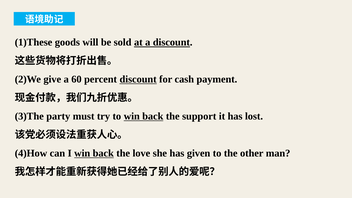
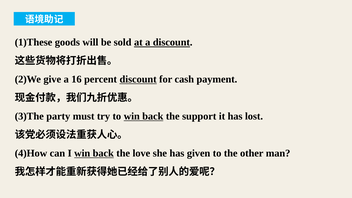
60: 60 -> 16
